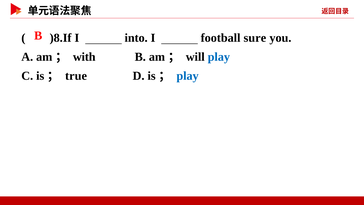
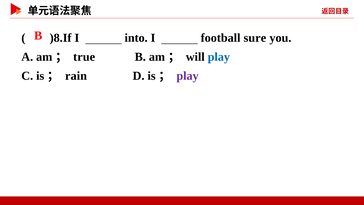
with: with -> true
true: true -> rain
play at (188, 76) colour: blue -> purple
